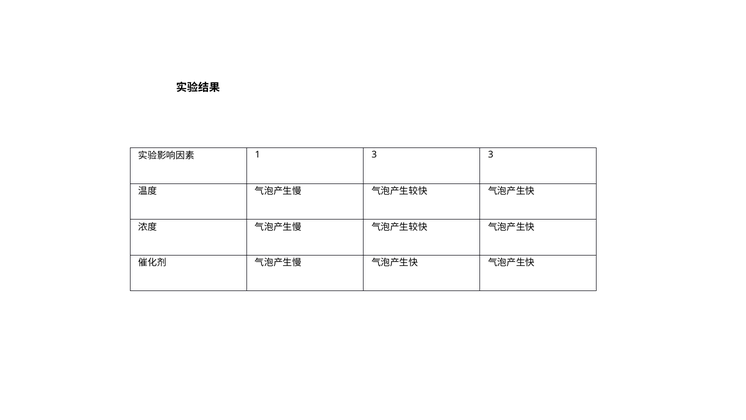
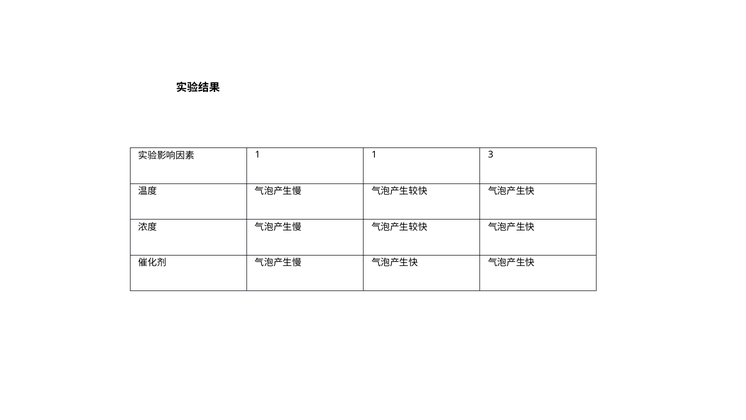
1 3: 3 -> 1
